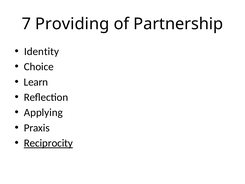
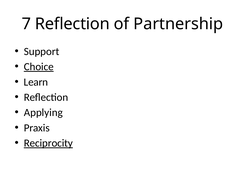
7 Providing: Providing -> Reflection
Identity: Identity -> Support
Choice underline: none -> present
